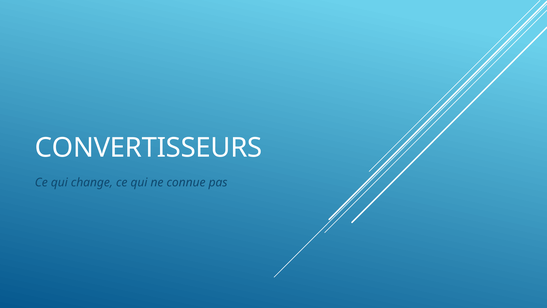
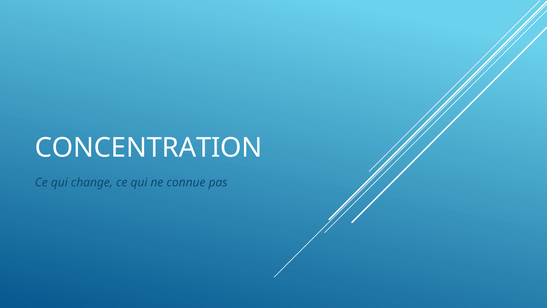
CONVERTISSEURS: CONVERTISSEURS -> CONCENTRATION
